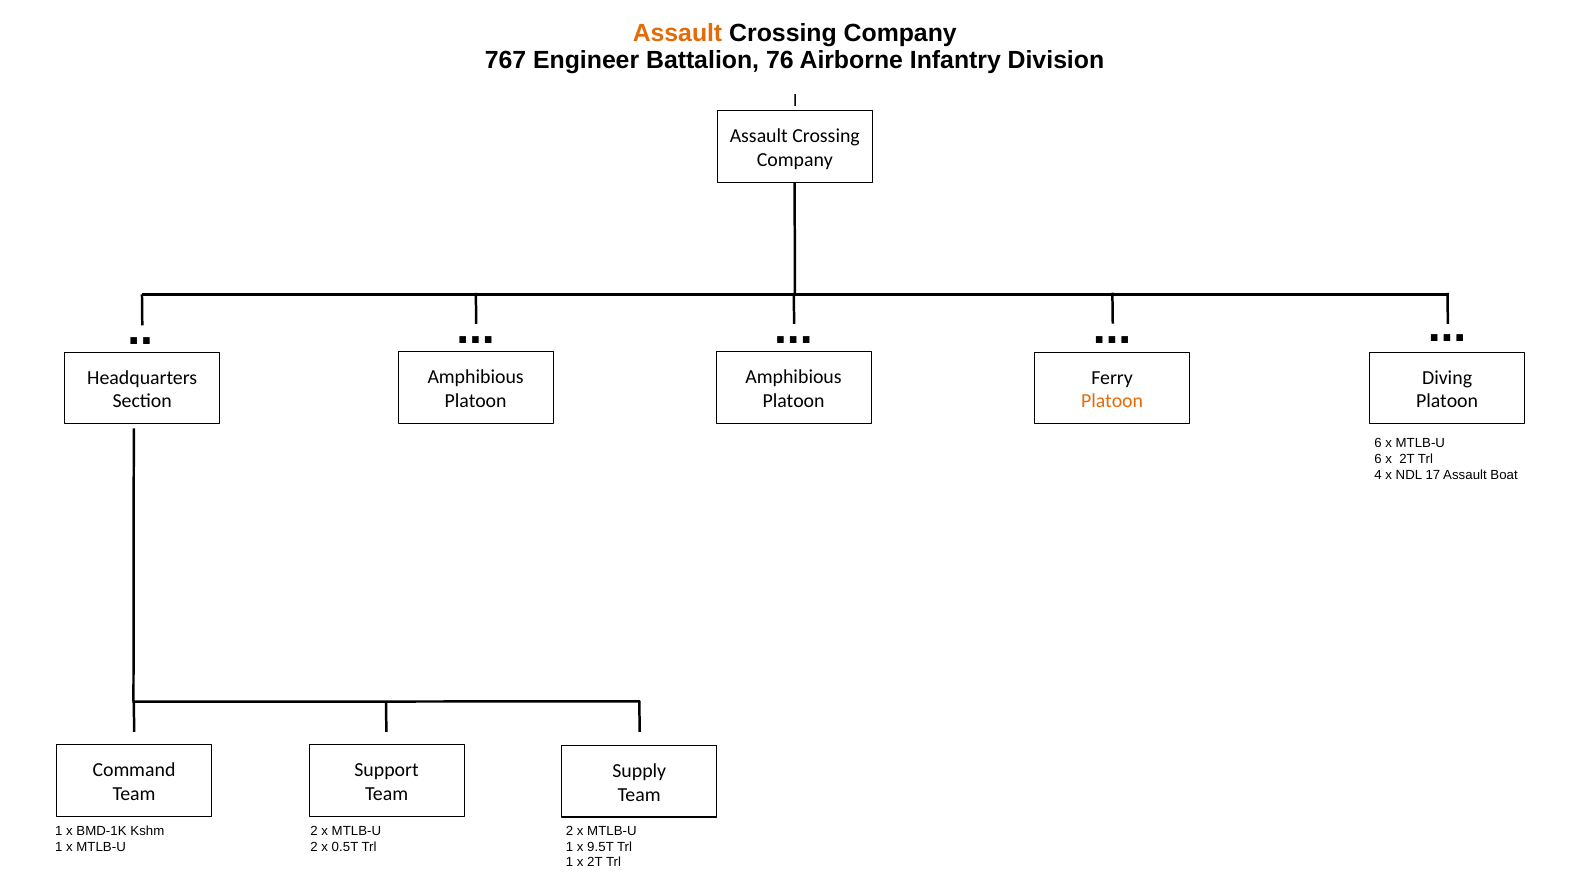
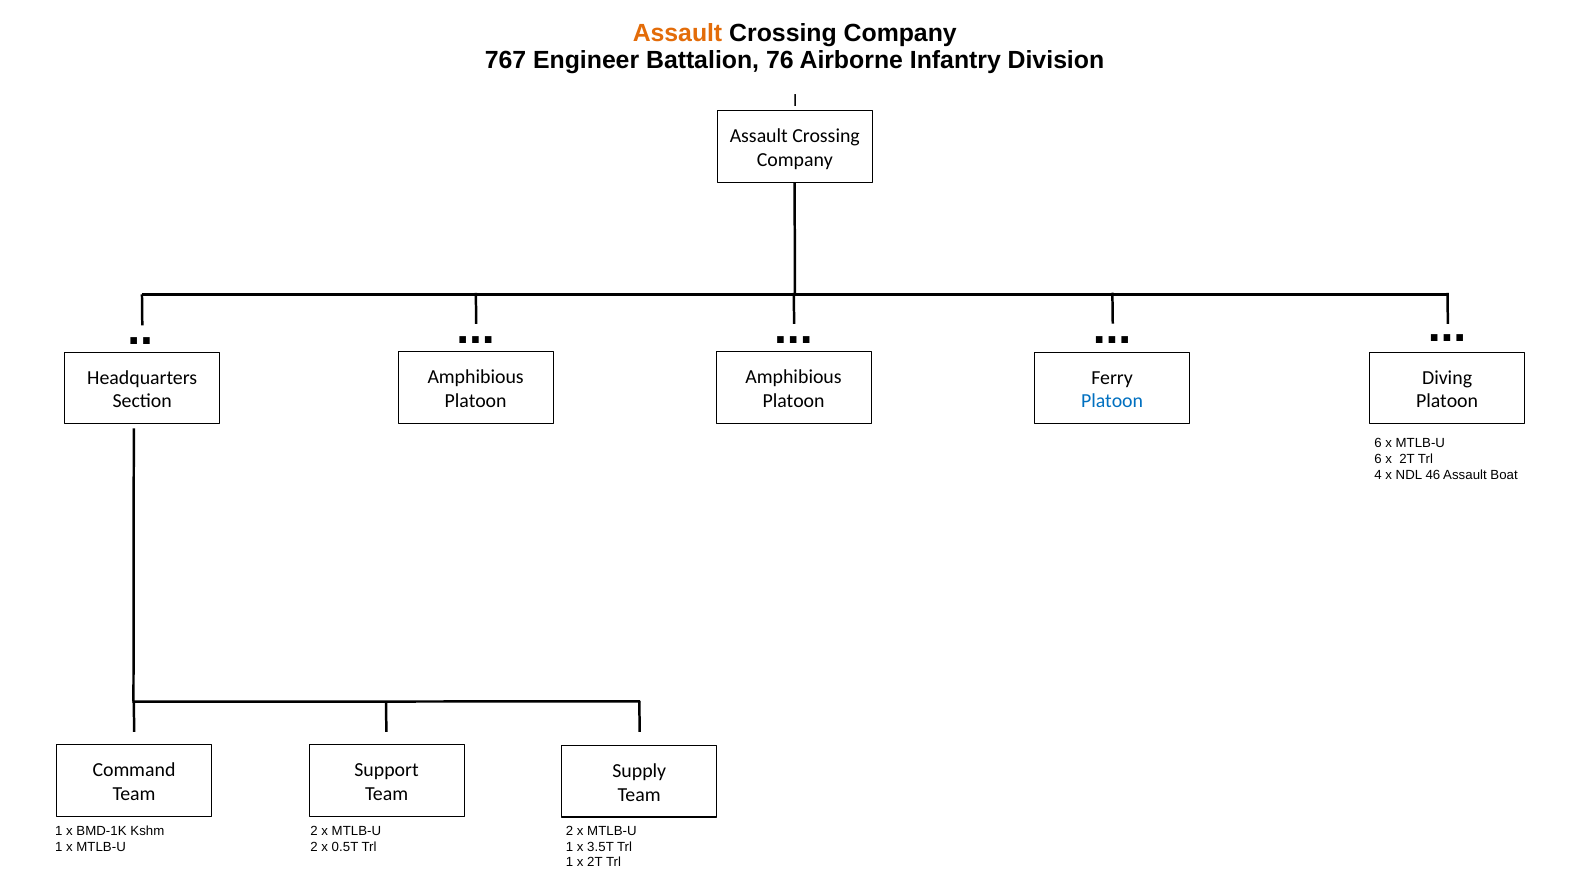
Platoon at (1112, 402) colour: orange -> blue
17: 17 -> 46
9.5T: 9.5T -> 3.5T
